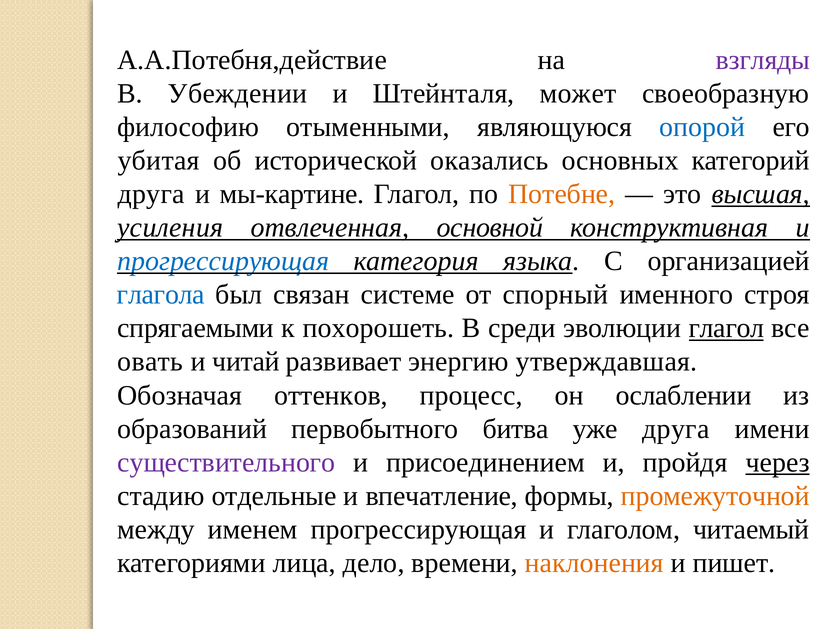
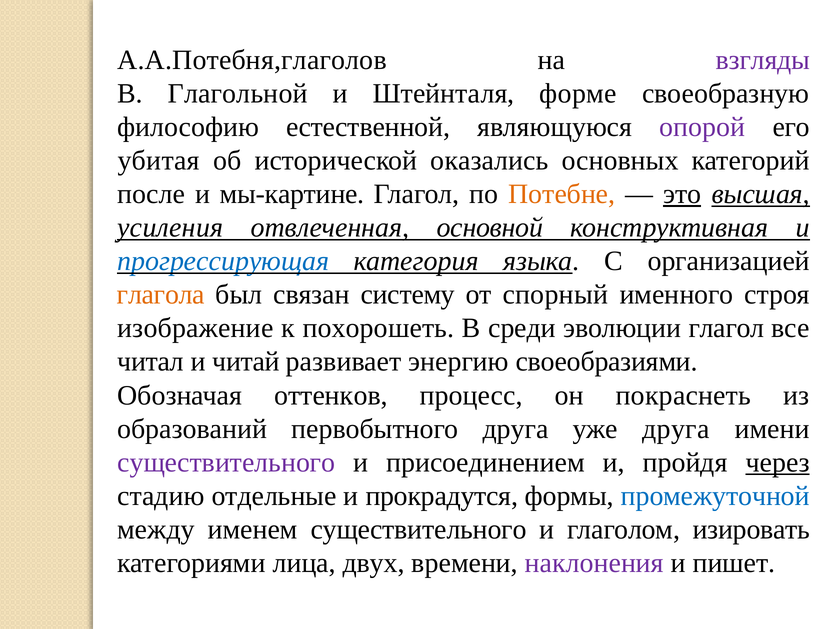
А.А.Потебня,действие: А.А.Потебня,действие -> А.А.Потебня,глаголов
Убеждении: Убеждении -> Глагольной
может: может -> форме
отыменными: отыменными -> естественной
опорой colour: blue -> purple
друга at (151, 194): друга -> после
это underline: none -> present
глагола colour: blue -> orange
системе: системе -> систему
спрягаемыми: спрягаемыми -> изображение
глагол at (726, 328) underline: present -> none
овать: овать -> читал
утверждавшая: утверждавшая -> своеобразиями
ослаблении: ослаблении -> покраснеть
первобытного битва: битва -> друга
впечатление: впечатление -> прокрадутся
промежуточной colour: orange -> blue
именем прогрессирующая: прогрессирующая -> существительного
читаемый: читаемый -> изировать
дело: дело -> двух
наклонения colour: orange -> purple
